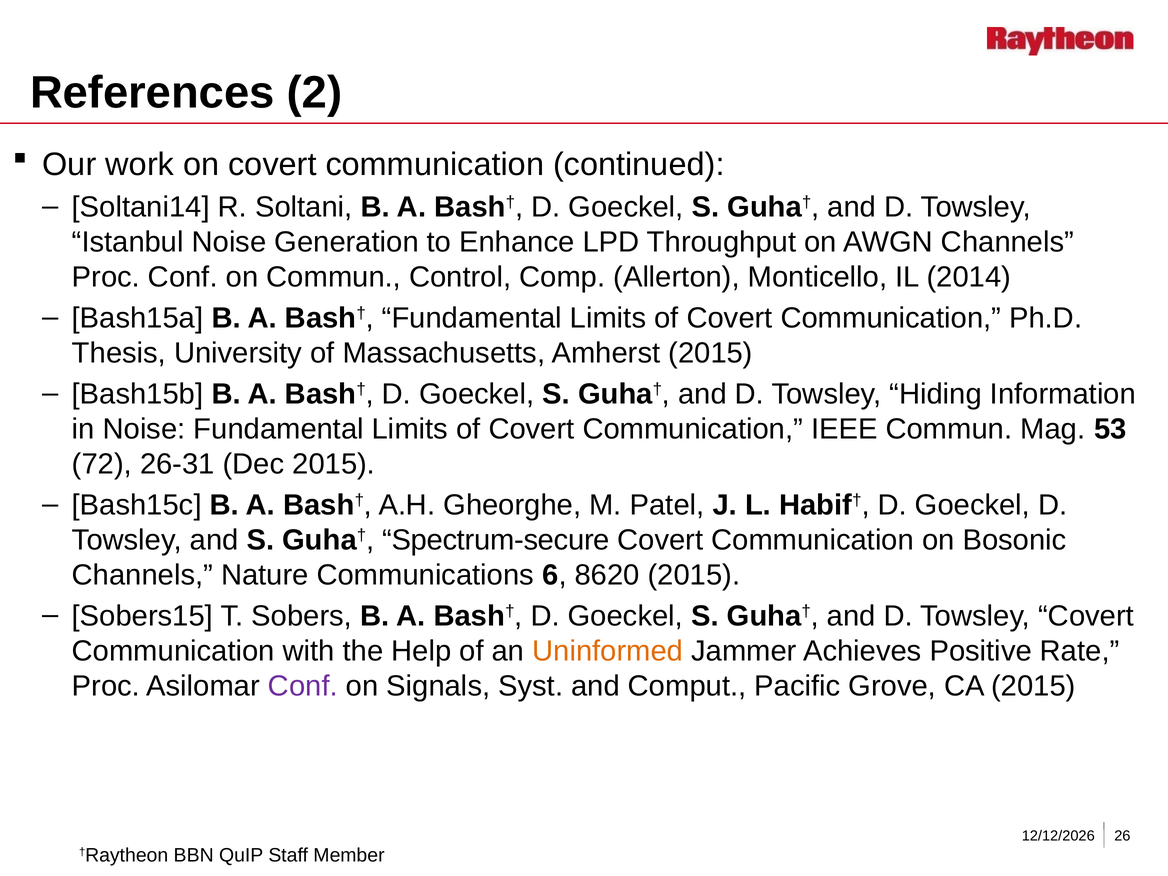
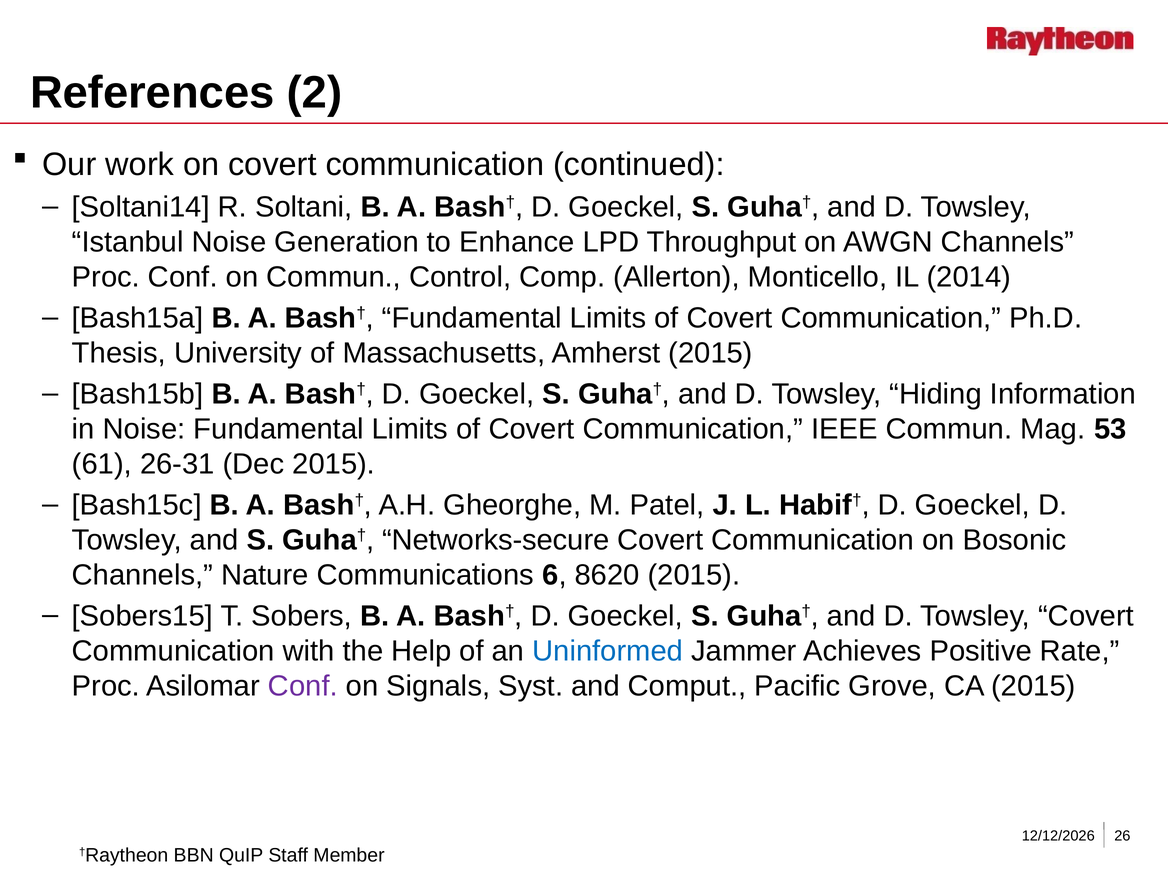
72: 72 -> 61
Spectrum-secure: Spectrum-secure -> Networks-secure
Uninformed colour: orange -> blue
